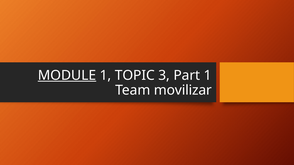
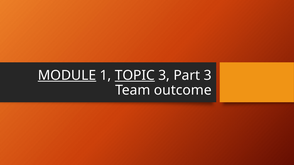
TOPIC underline: none -> present
Part 1: 1 -> 3
movilizar: movilizar -> outcome
